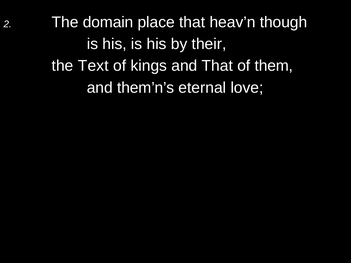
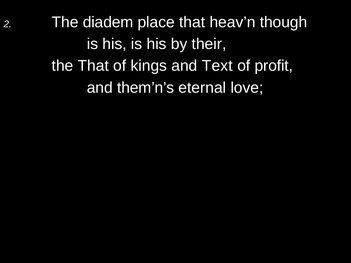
domain: domain -> diadem
the Text: Text -> That
and That: That -> Text
them: them -> profit
